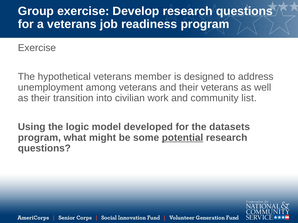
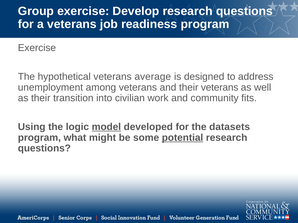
member: member -> average
list: list -> fits
model underline: none -> present
